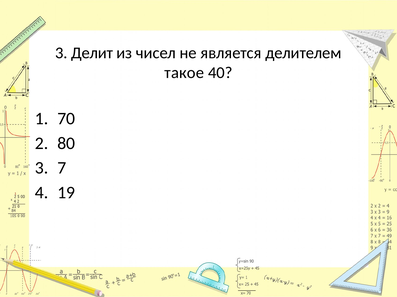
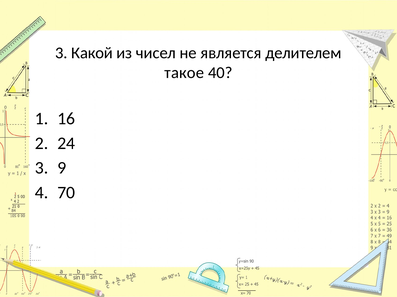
Делит: Делит -> Какой
70: 70 -> 16
80: 80 -> 24
7: 7 -> 9
19: 19 -> 70
